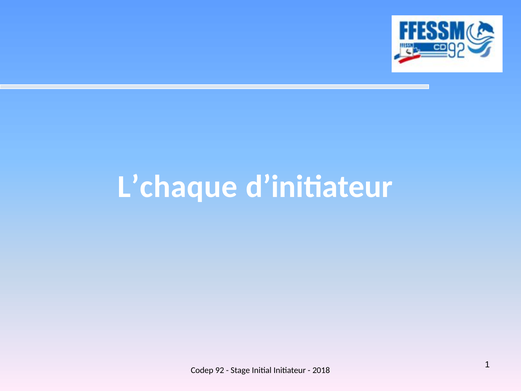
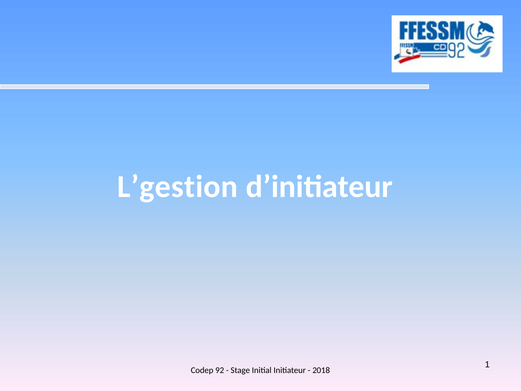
L’chaque: L’chaque -> L’gestion
